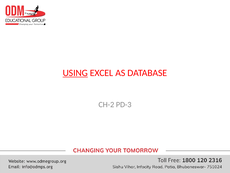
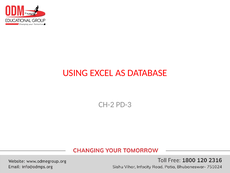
USING underline: present -> none
